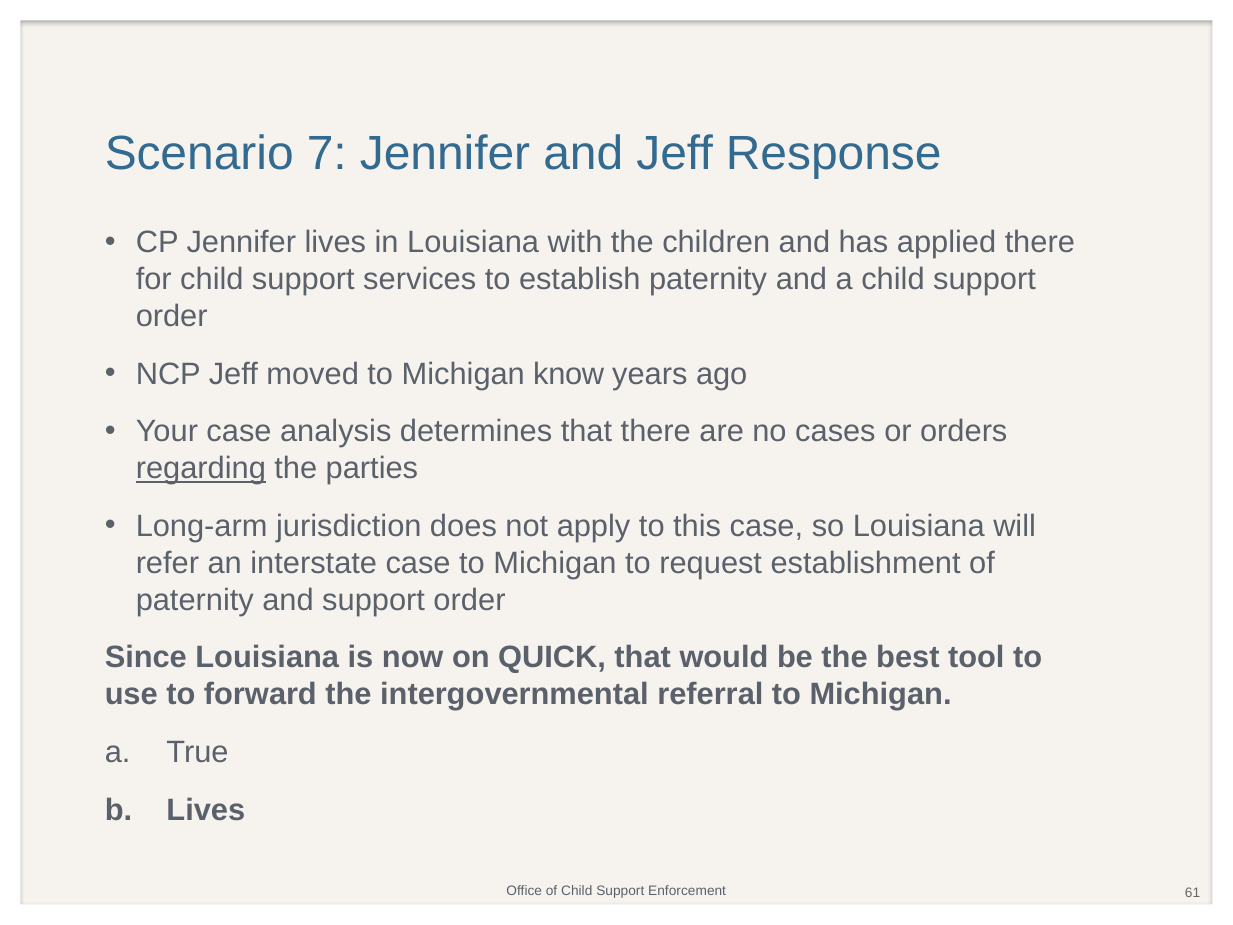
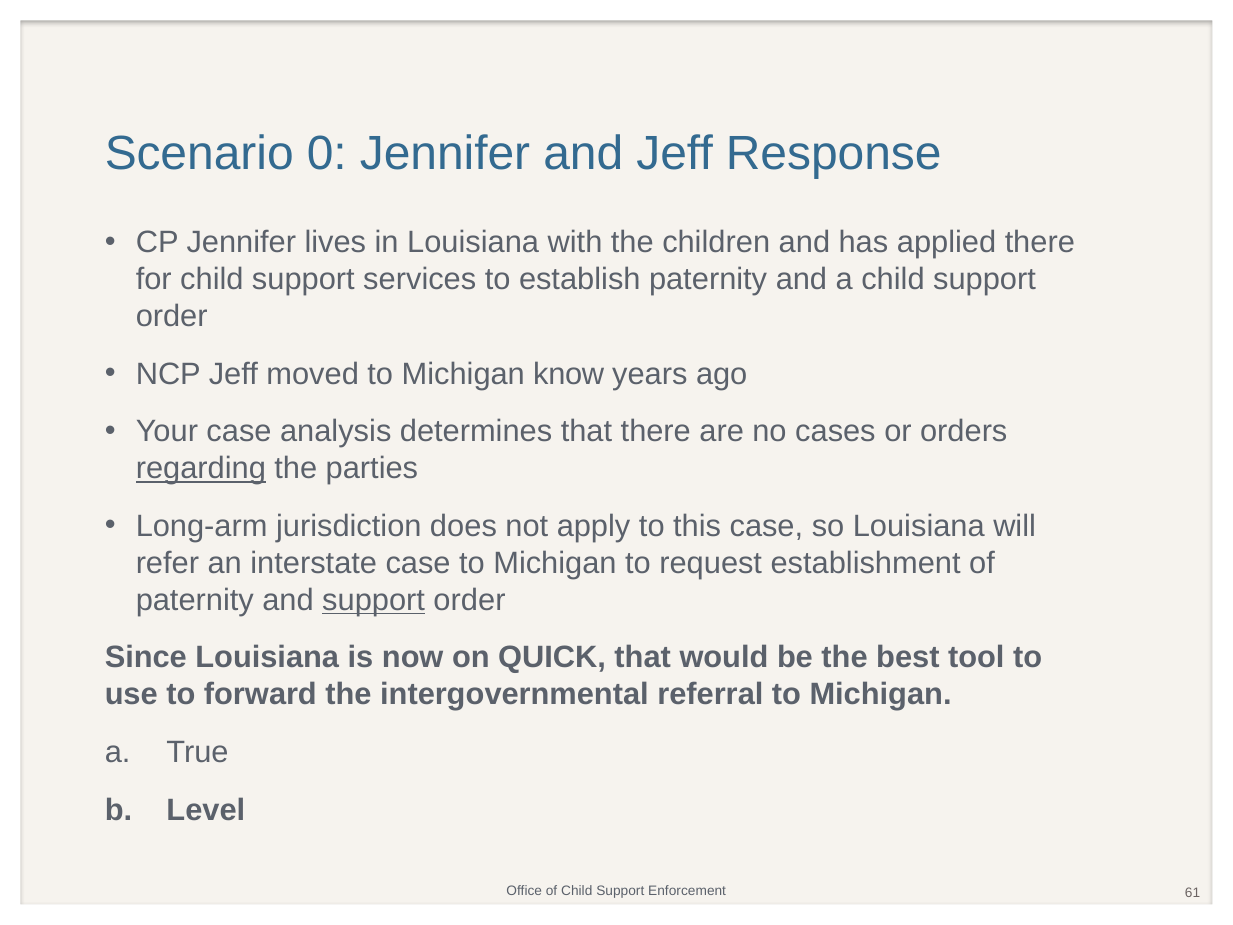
7: 7 -> 0
support at (374, 600) underline: none -> present
Lives at (206, 810): Lives -> Level
